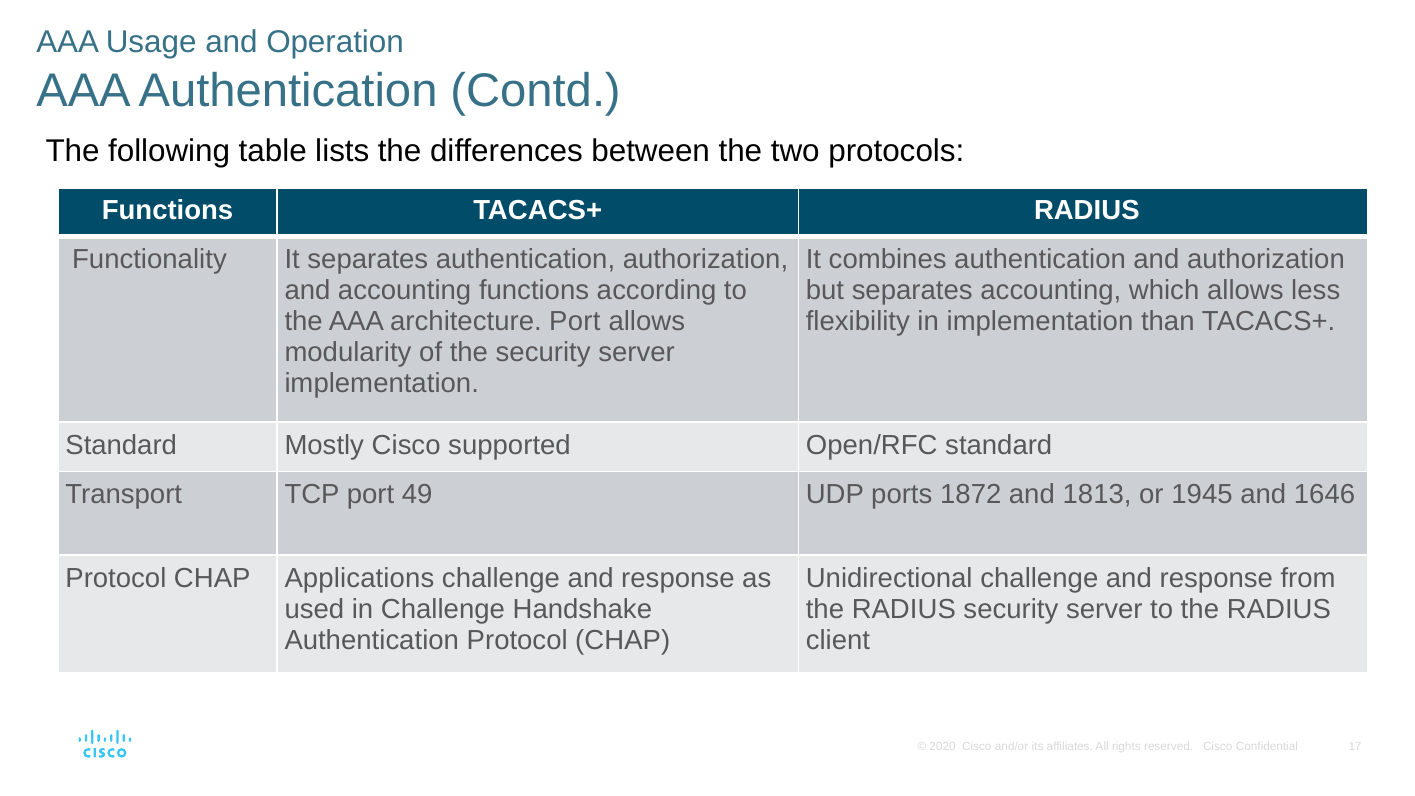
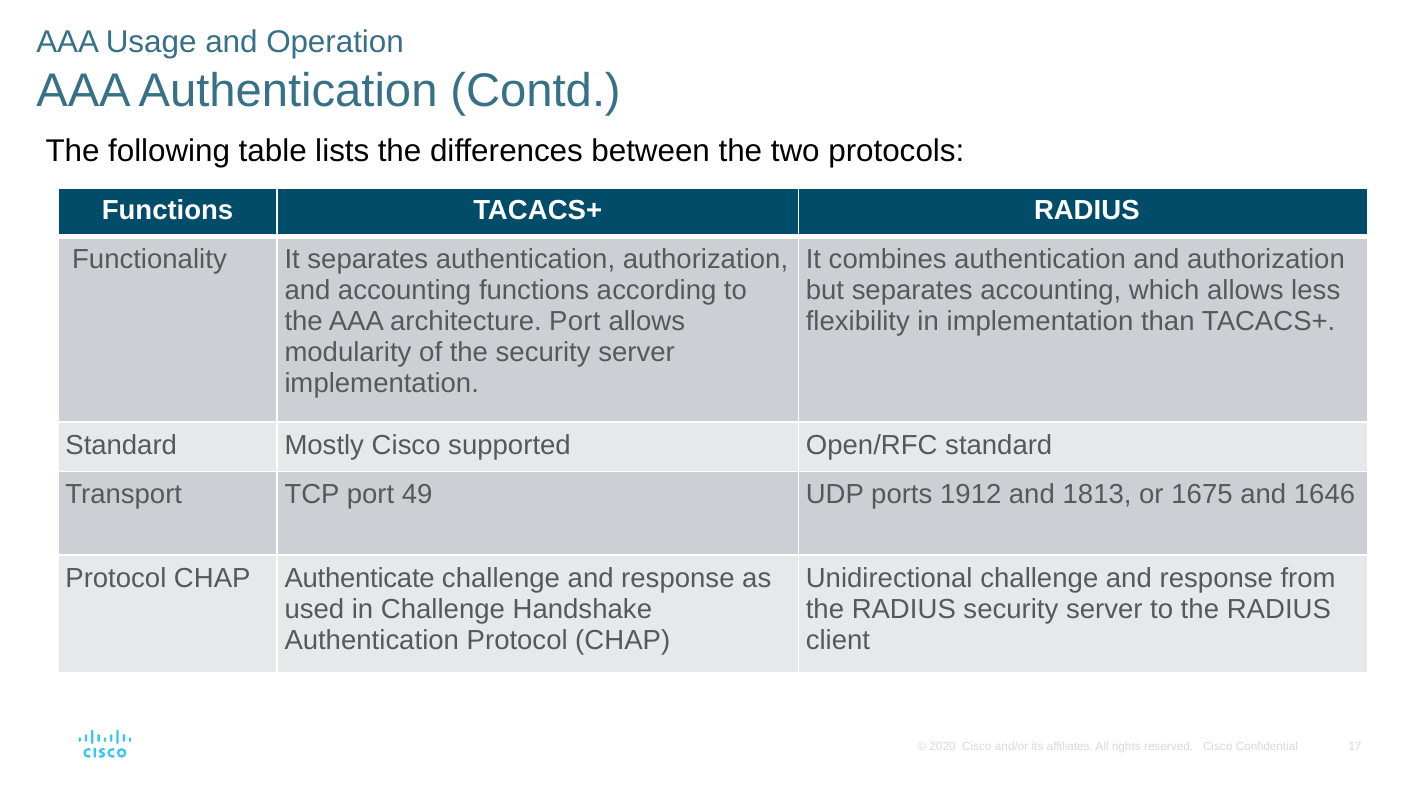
1872: 1872 -> 1912
1945: 1945 -> 1675
Applications: Applications -> Authenticate
